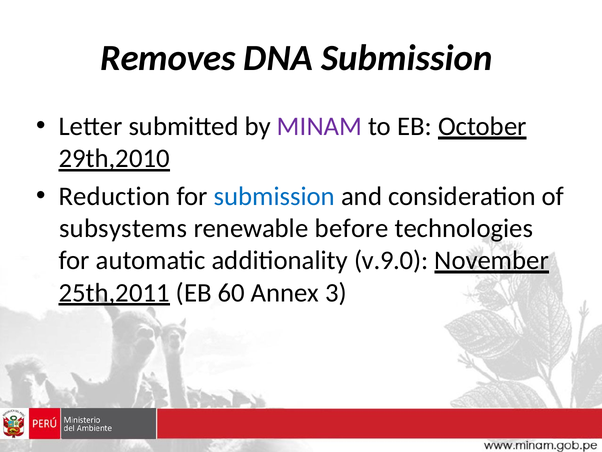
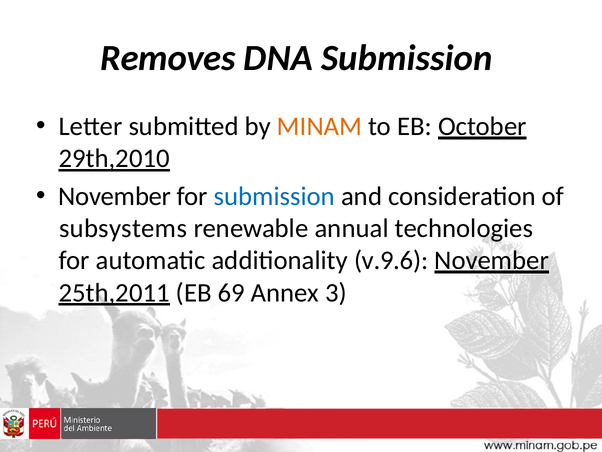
MINAM colour: purple -> orange
Reduction at (115, 196): Reduction -> November
before: before -> annual
v.9.0: v.9.0 -> v.9.6
60: 60 -> 69
